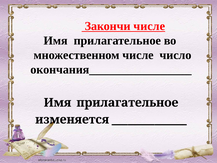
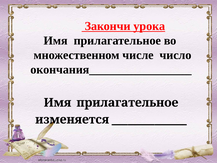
Закончи числе: числе -> урока
